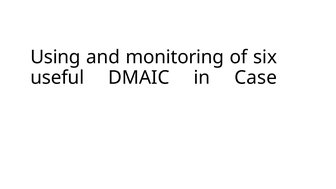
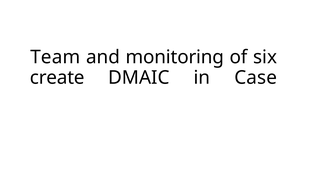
Using: Using -> Team
useful: useful -> create
